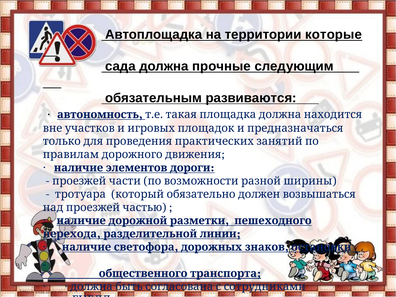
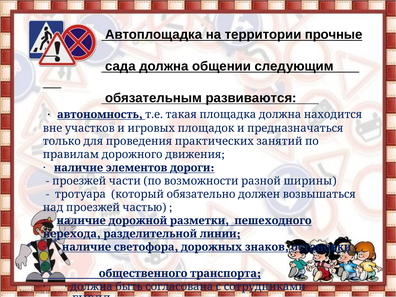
которые: которые -> прочные
прочные: прочные -> общении
